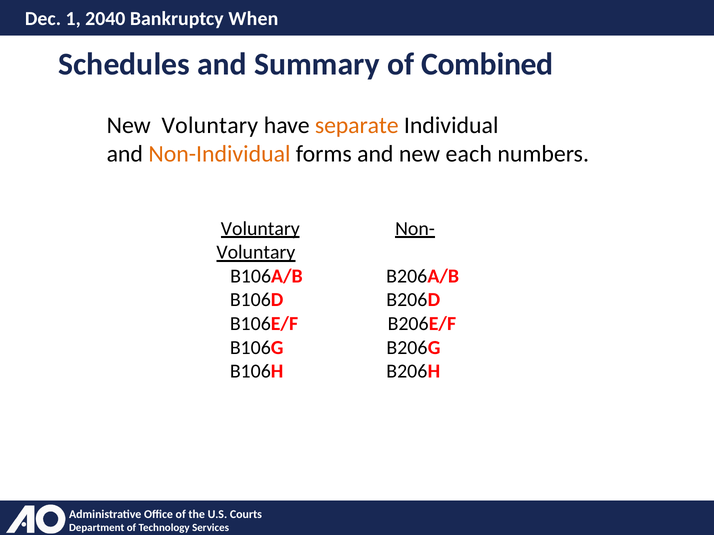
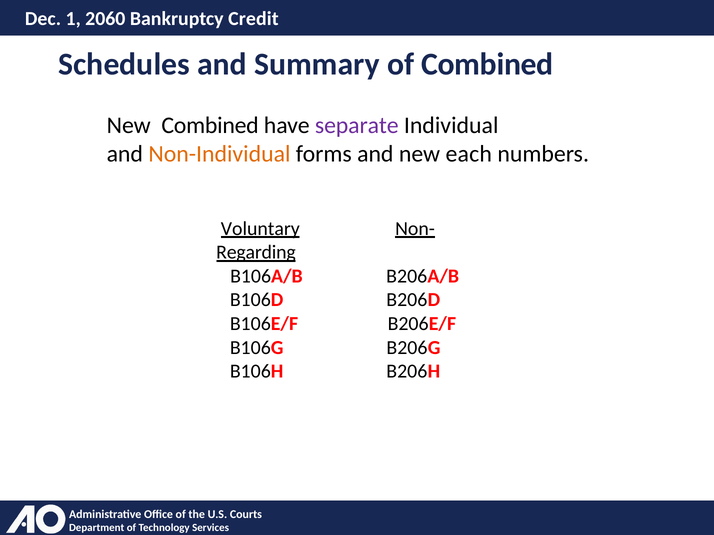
2040: 2040 -> 2060
When: When -> Credit
New Voluntary: Voluntary -> Combined
separate colour: orange -> purple
Voluntary at (256, 253): Voluntary -> Regarding
